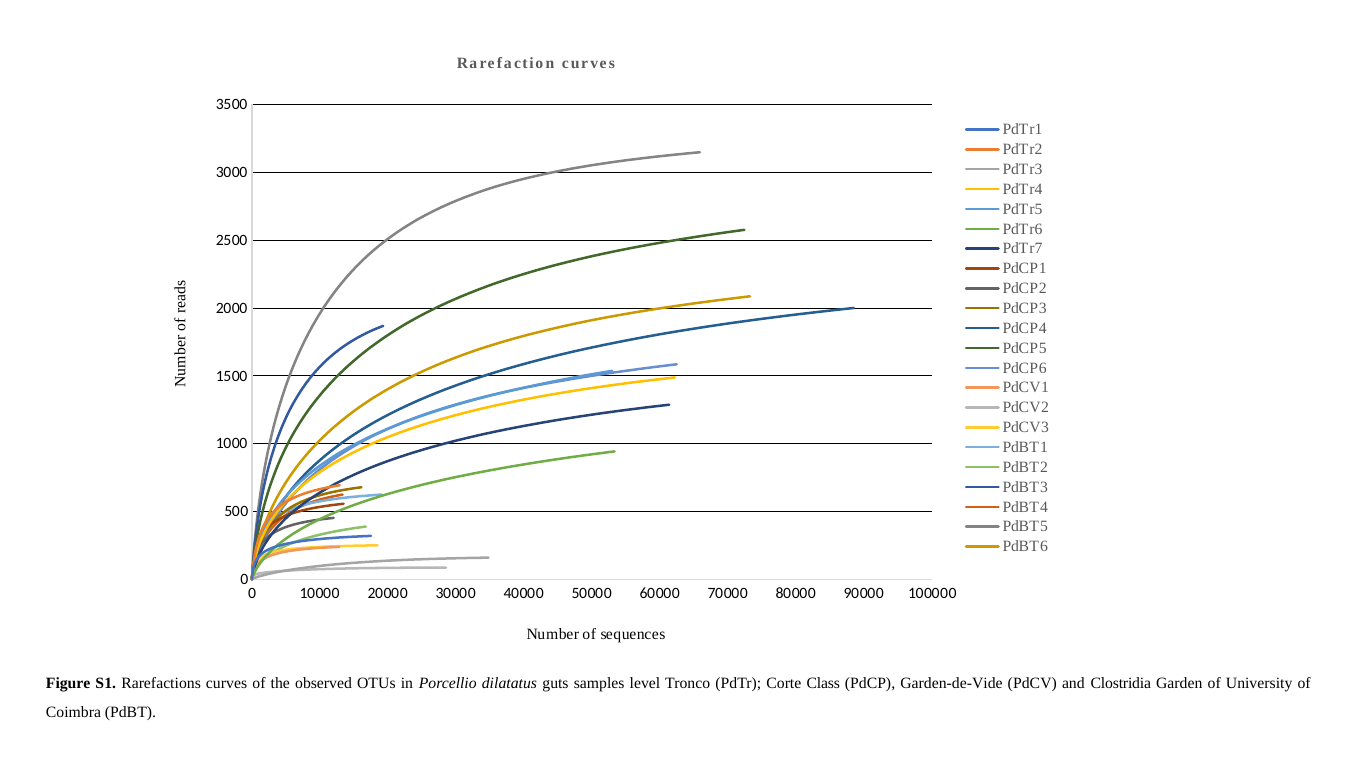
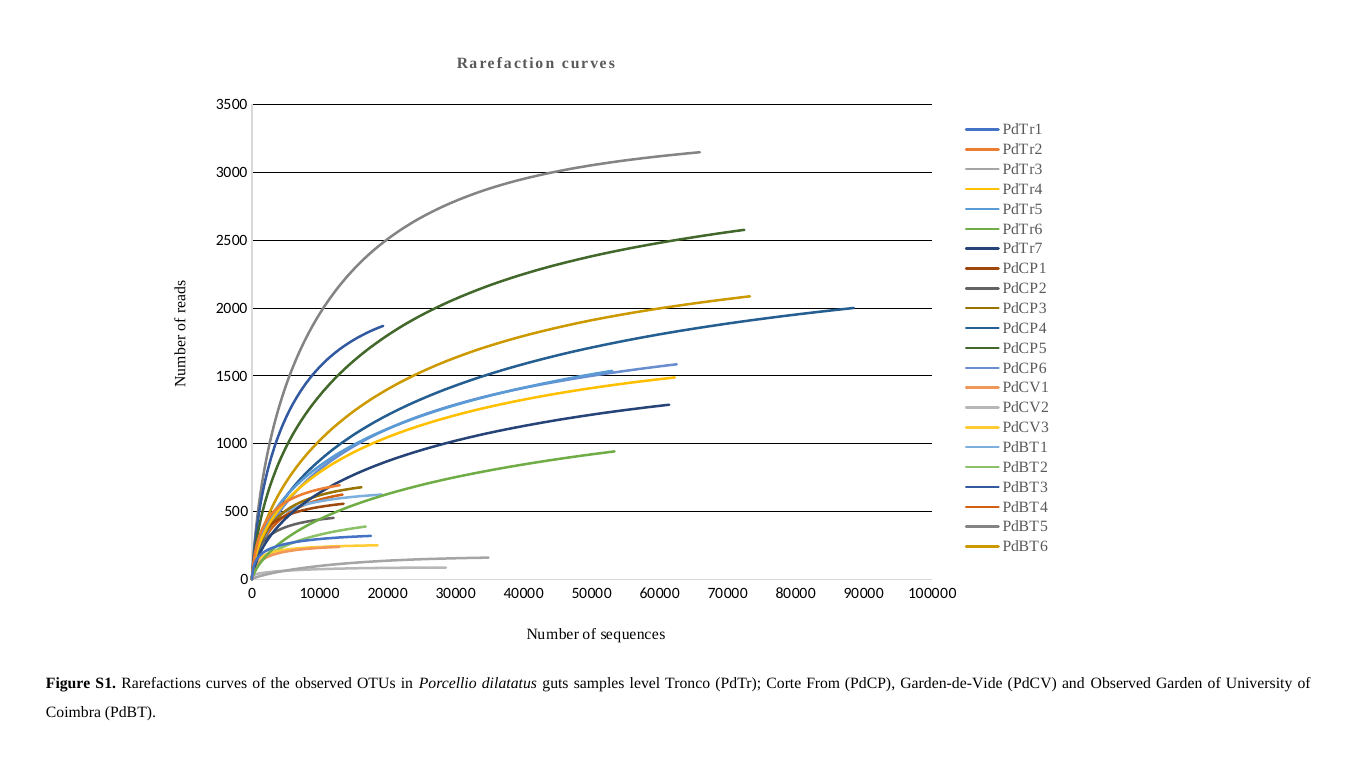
Class: Class -> From
and Clostridia: Clostridia -> Observed
